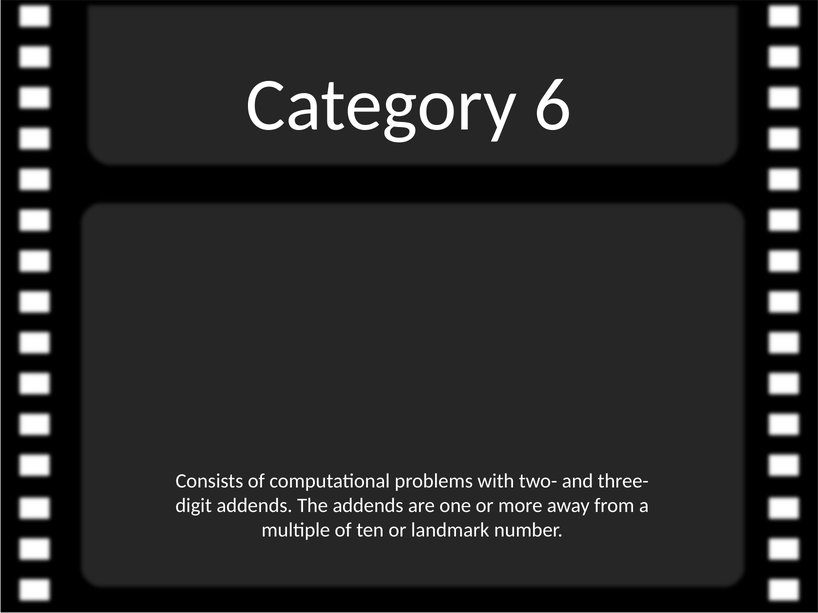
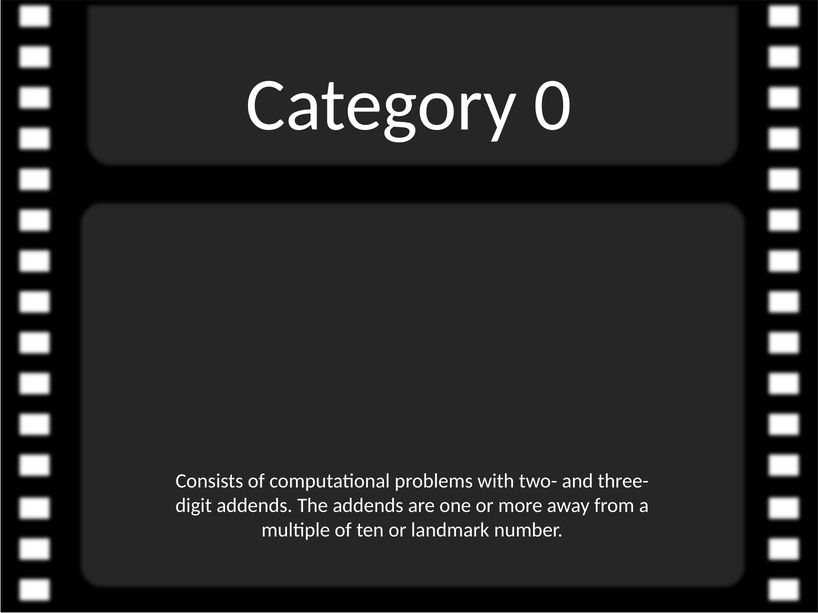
6: 6 -> 0
